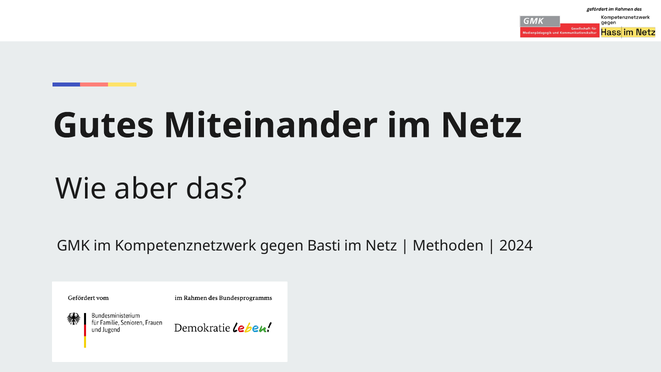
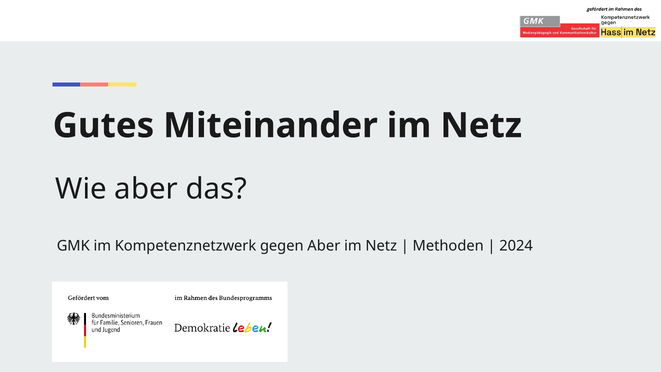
gegen Basti: Basti -> Aber
